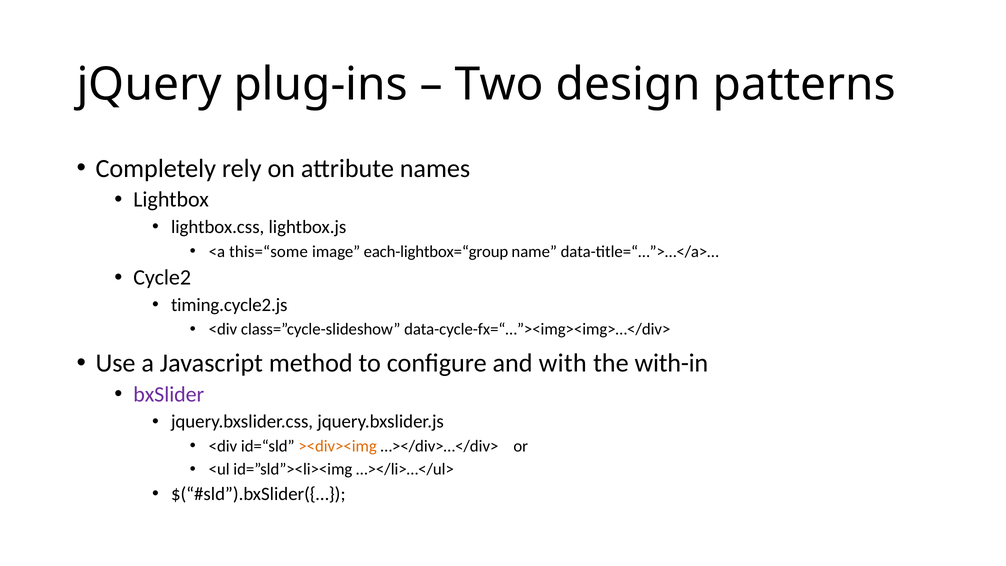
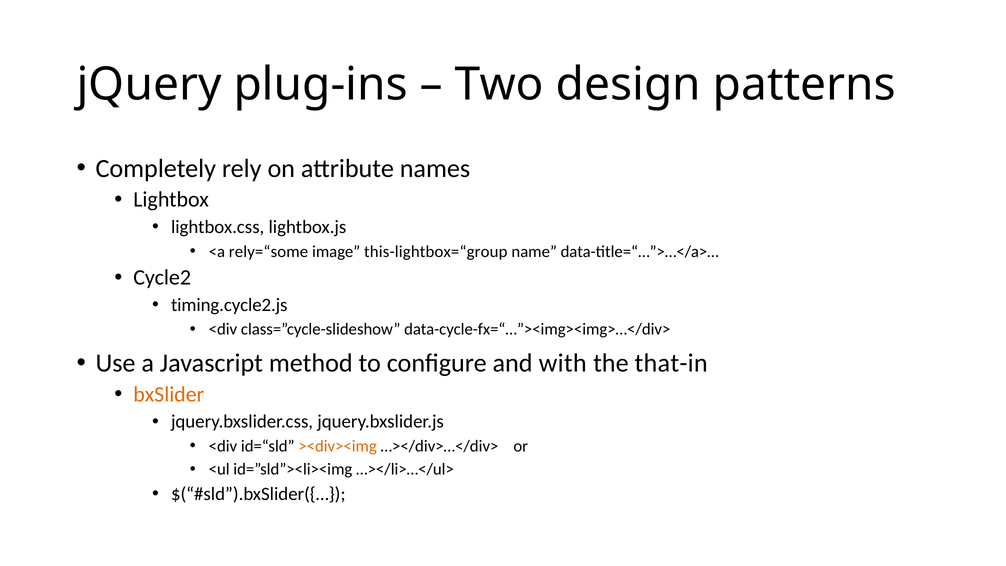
this=“some: this=“some -> rely=“some
each-lightbox=“group: each-lightbox=“group -> this-lightbox=“group
with-in: with-in -> that-in
bxSlider colour: purple -> orange
